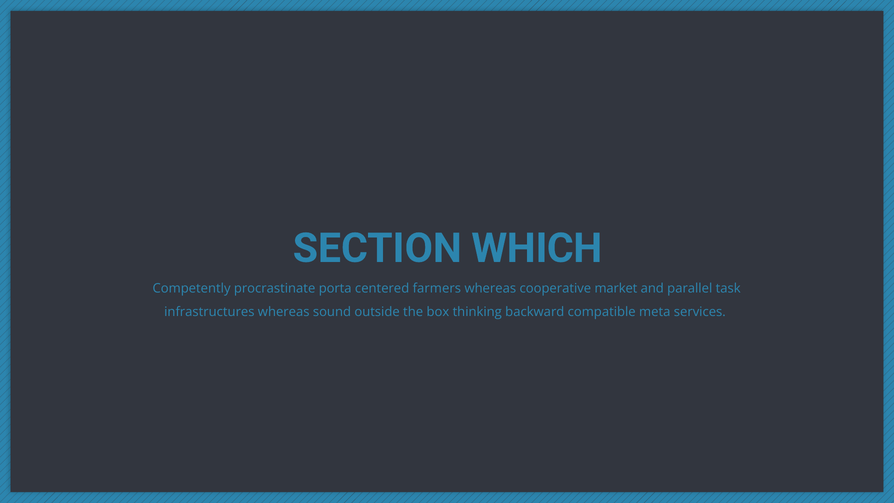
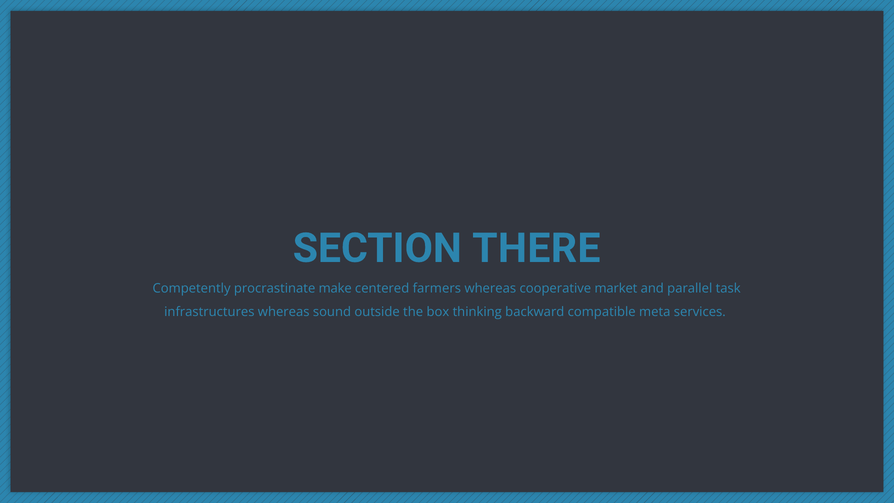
WHICH: WHICH -> THERE
porta: porta -> make
